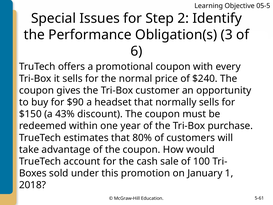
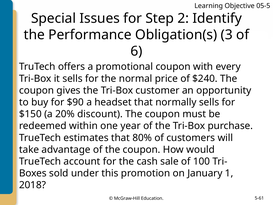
43%: 43% -> 20%
